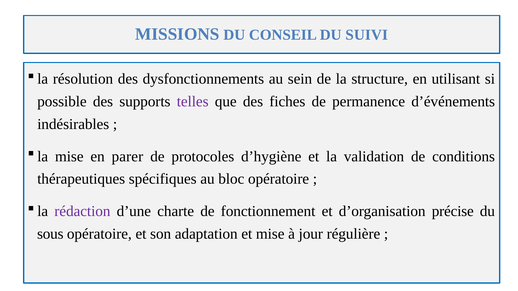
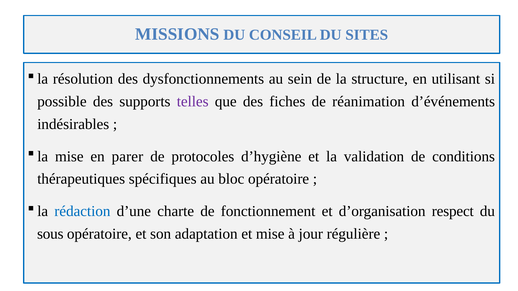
SUIVI: SUIVI -> SITES
permanence: permanence -> réanimation
rédaction colour: purple -> blue
précise: précise -> respect
